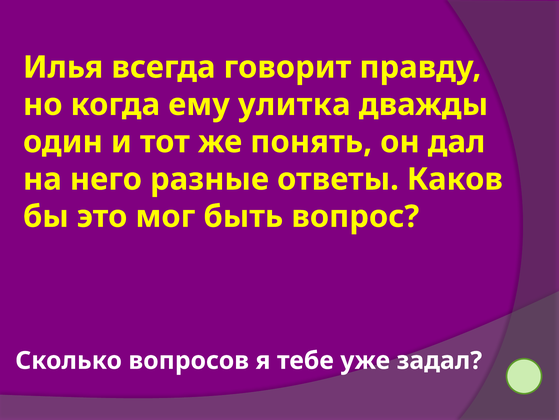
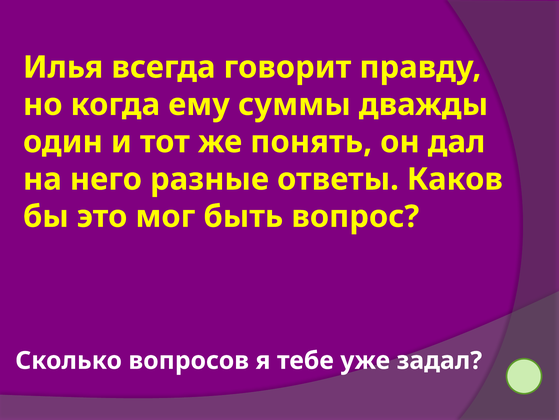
улитка: улитка -> суммы
